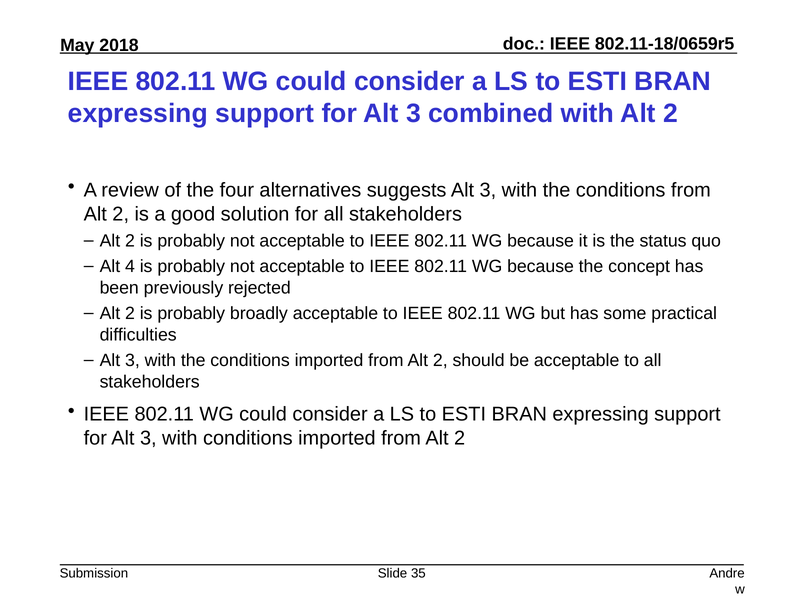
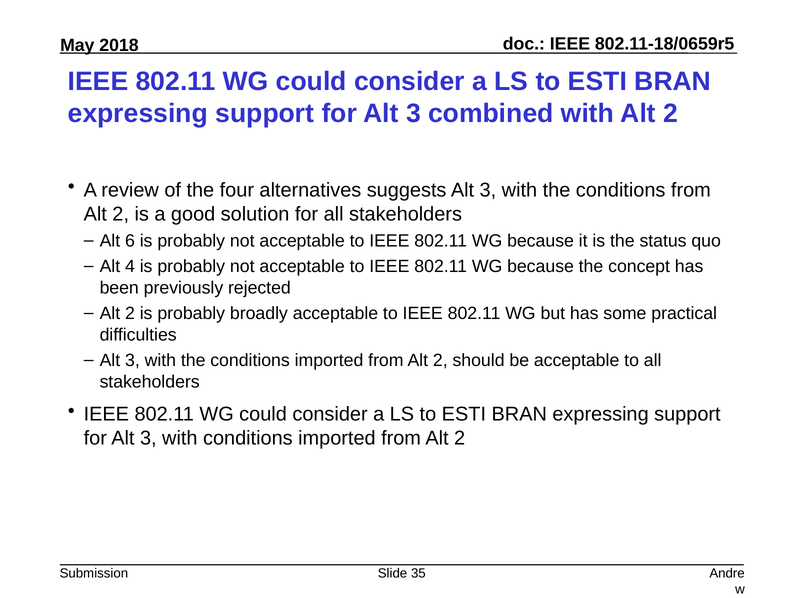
2 at (130, 241): 2 -> 6
